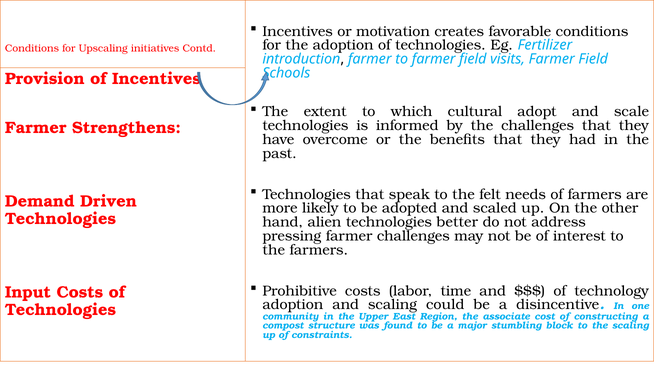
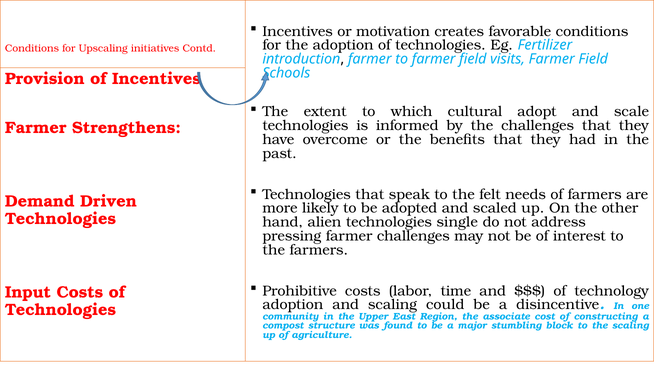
better: better -> single
constraints: constraints -> agriculture
